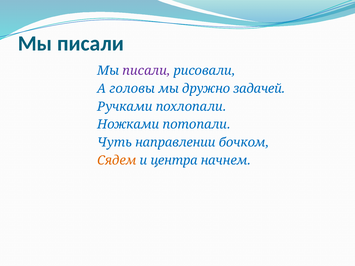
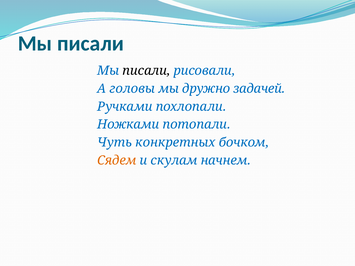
писали at (146, 71) colour: purple -> black
направлении: направлении -> конкретных
центра: центра -> скулам
